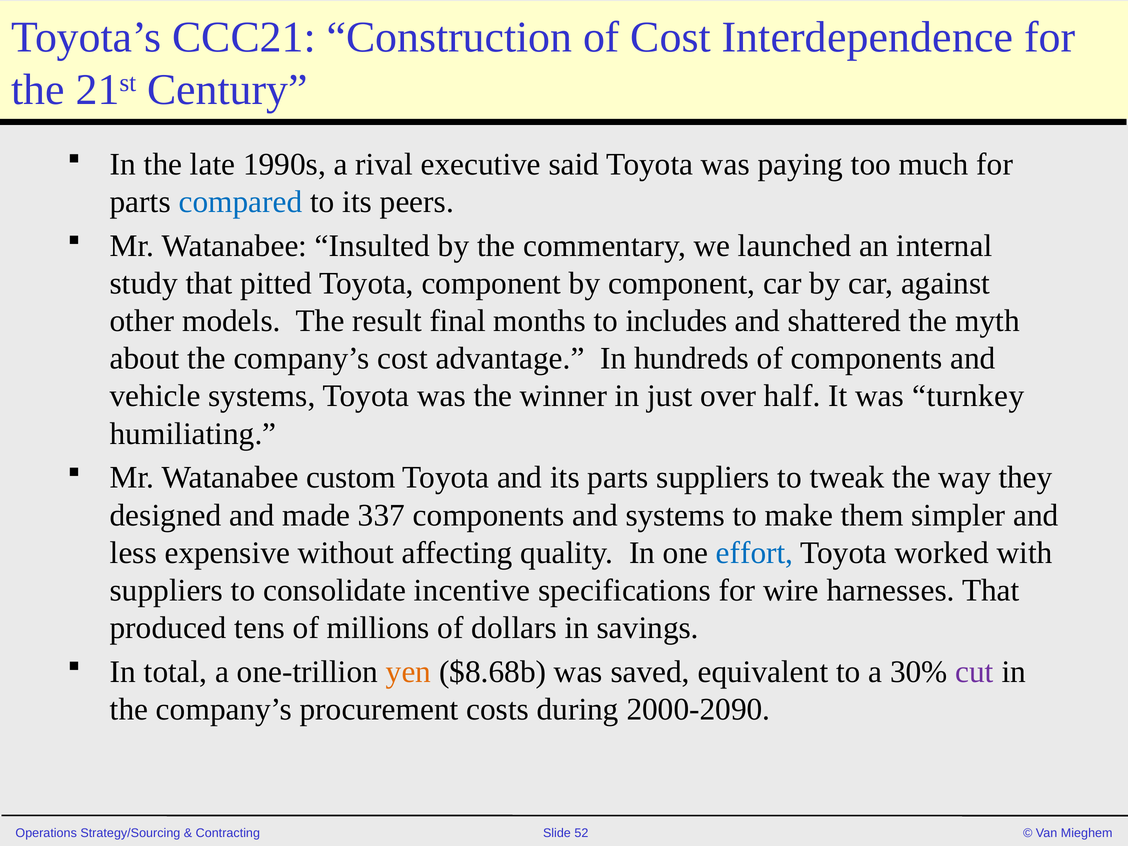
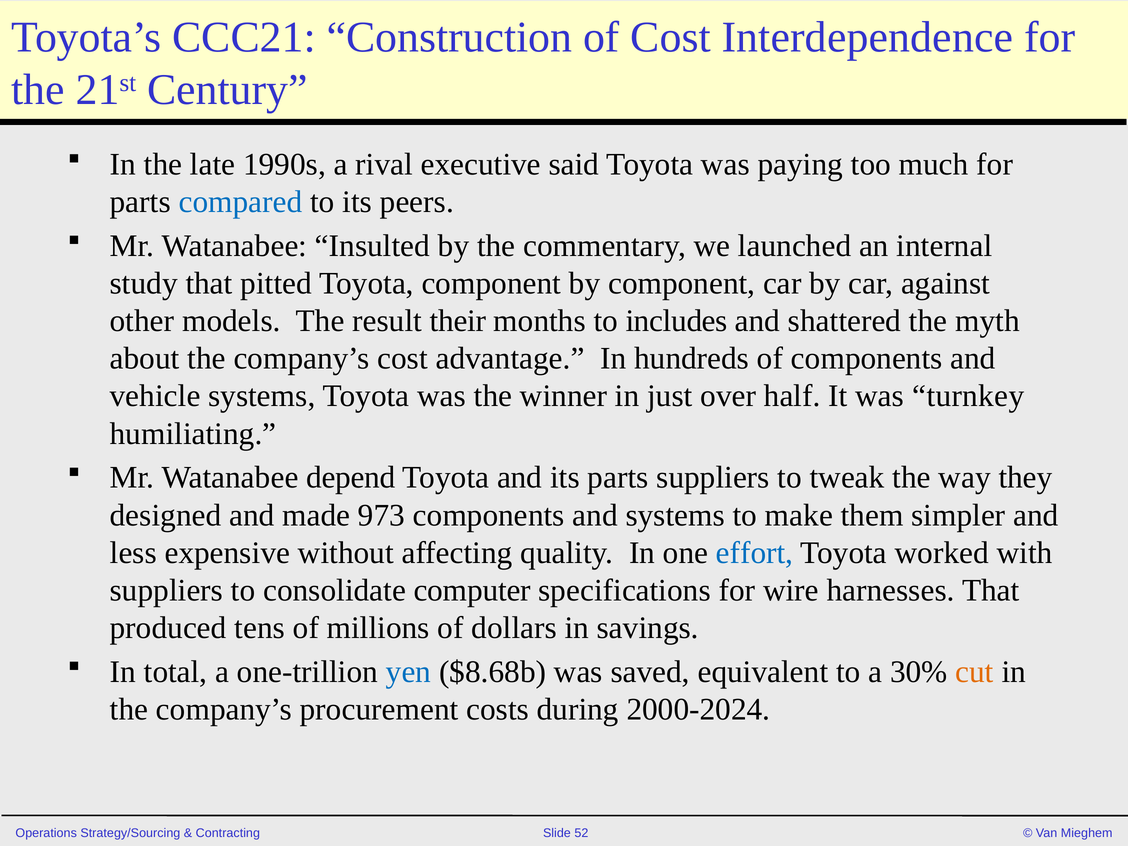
final: final -> their
custom: custom -> depend
337: 337 -> 973
incentive: incentive -> computer
yen colour: orange -> blue
cut colour: purple -> orange
2000-2090: 2000-2090 -> 2000-2024
